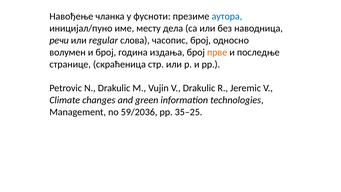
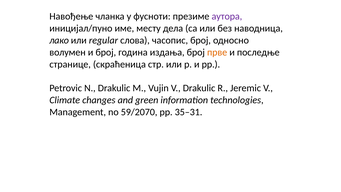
аутора colour: blue -> purple
речи: речи -> лако
59/2036: 59/2036 -> 59/2070
35–25: 35–25 -> 35–31
